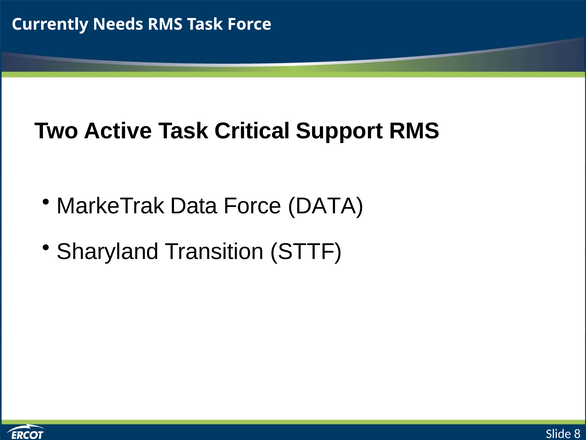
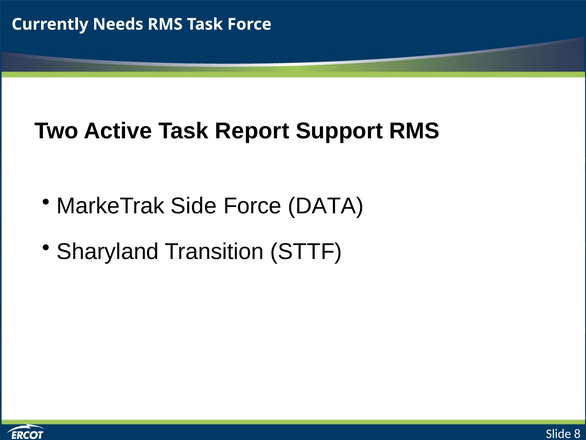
Critical: Critical -> Report
MarkeTrak Data: Data -> Side
